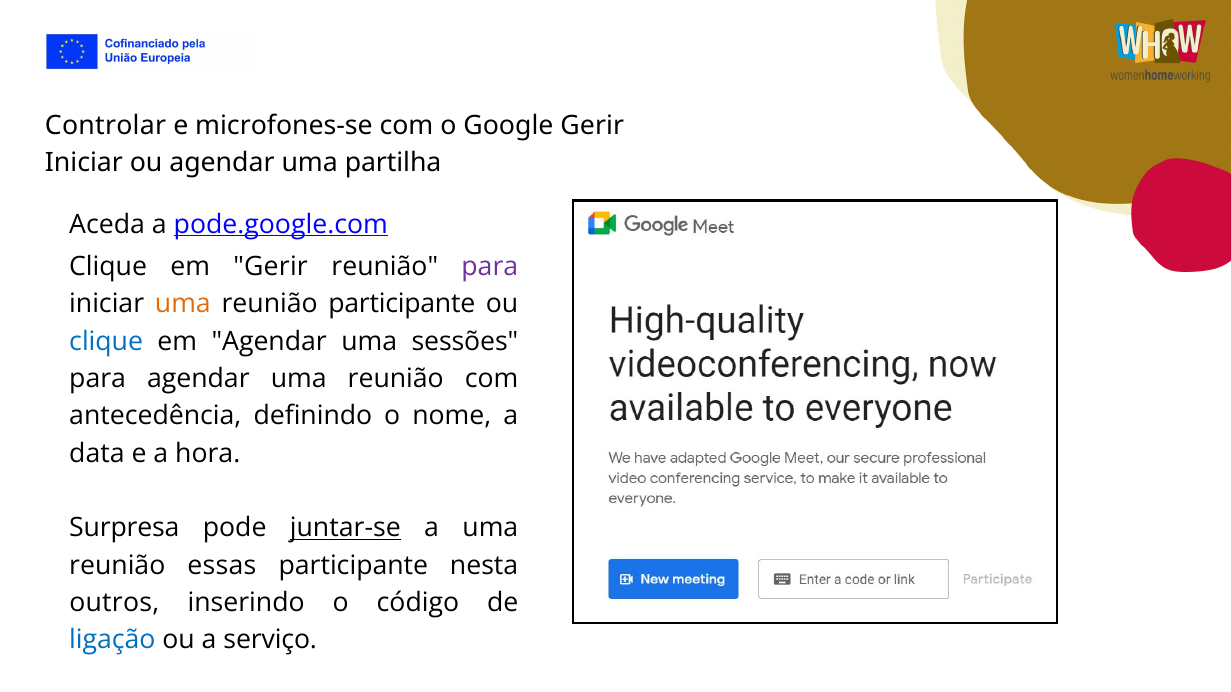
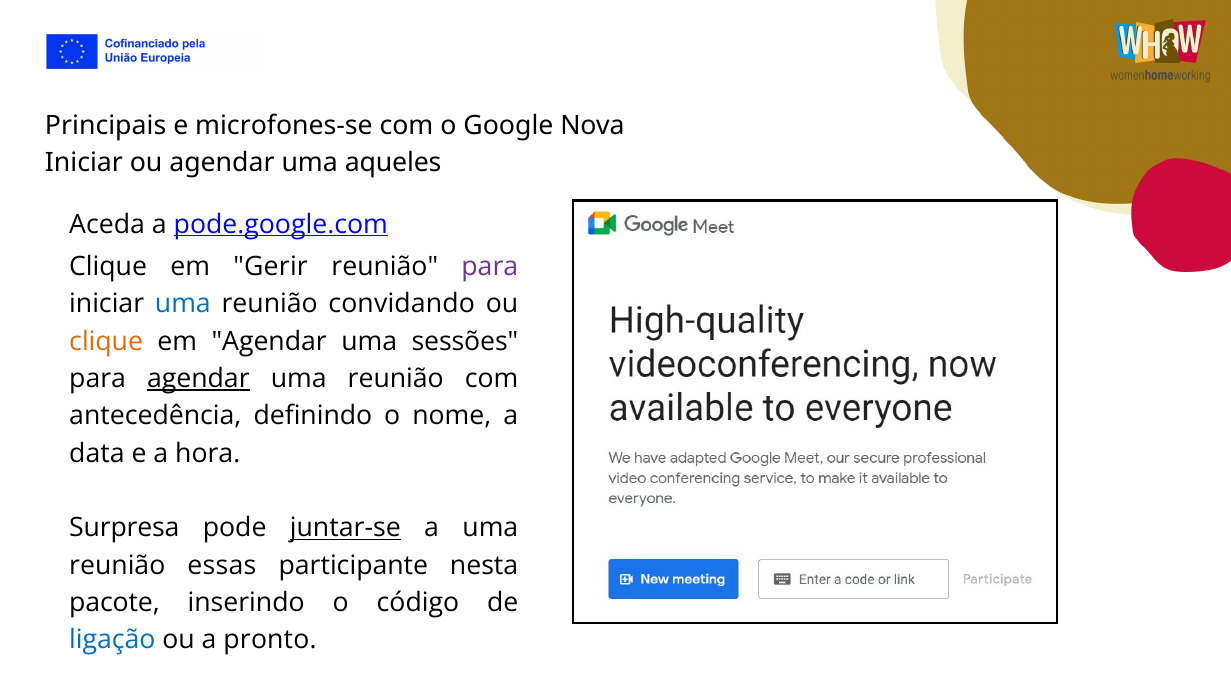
Controlar: Controlar -> Principais
Google Gerir: Gerir -> Nova
partilha: partilha -> aqueles
uma at (183, 304) colour: orange -> blue
reunião participante: participante -> convidando
clique at (106, 342) colour: blue -> orange
agendar at (198, 379) underline: none -> present
outros: outros -> pacote
serviço: serviço -> pronto
